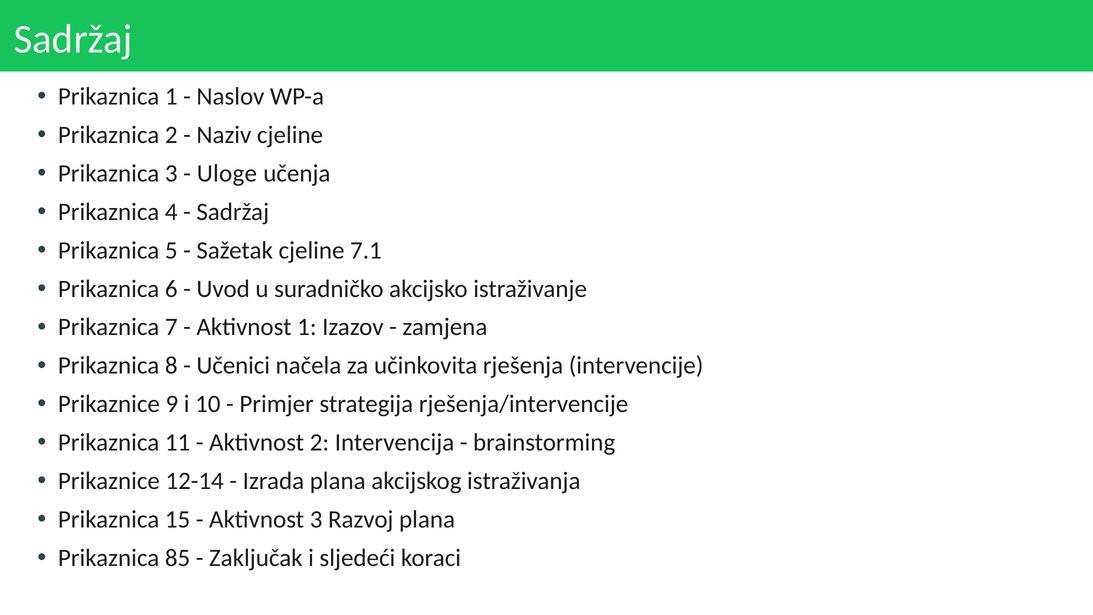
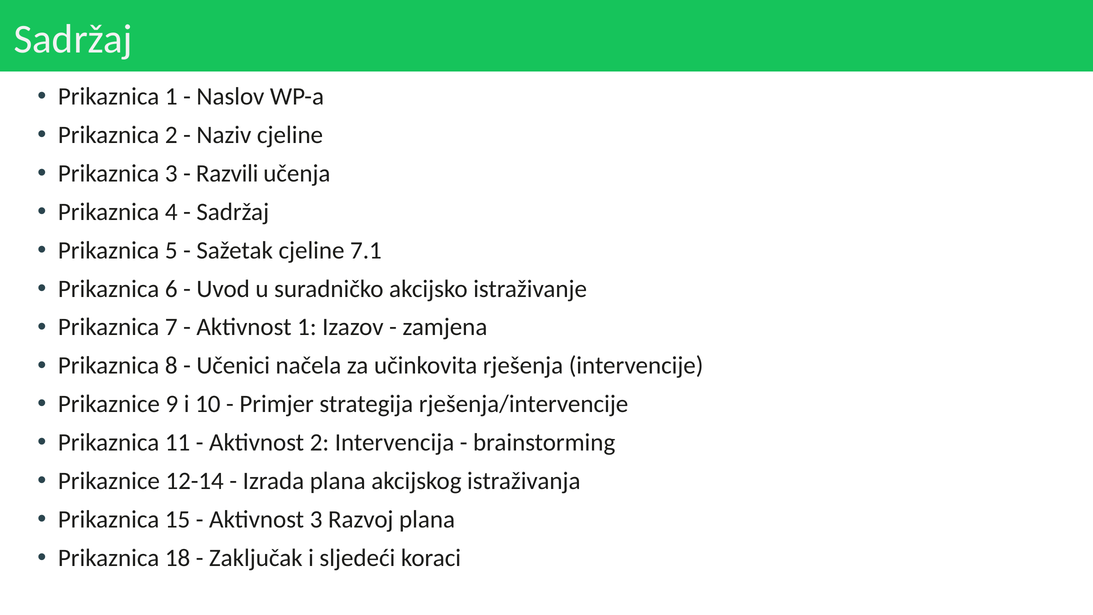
Uloge: Uloge -> Razvili
85: 85 -> 18
